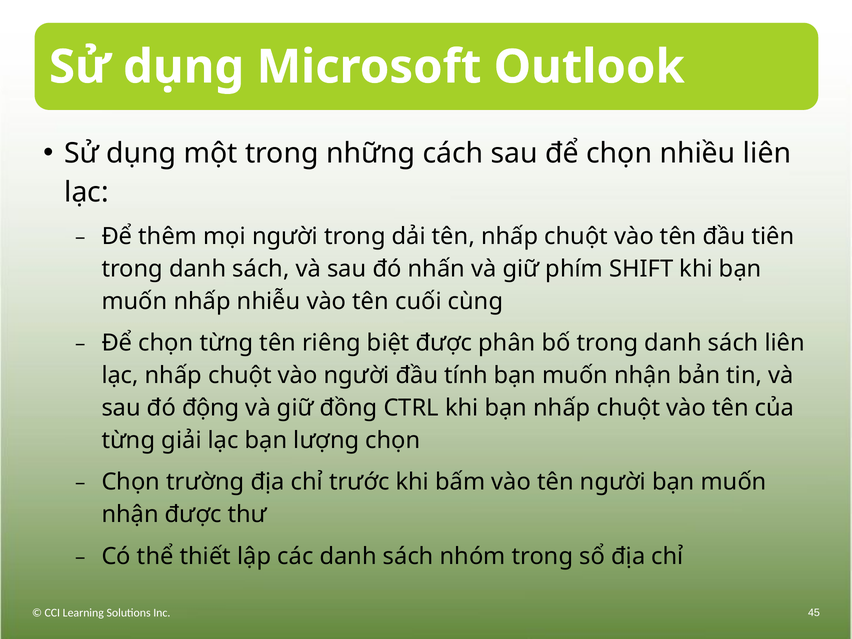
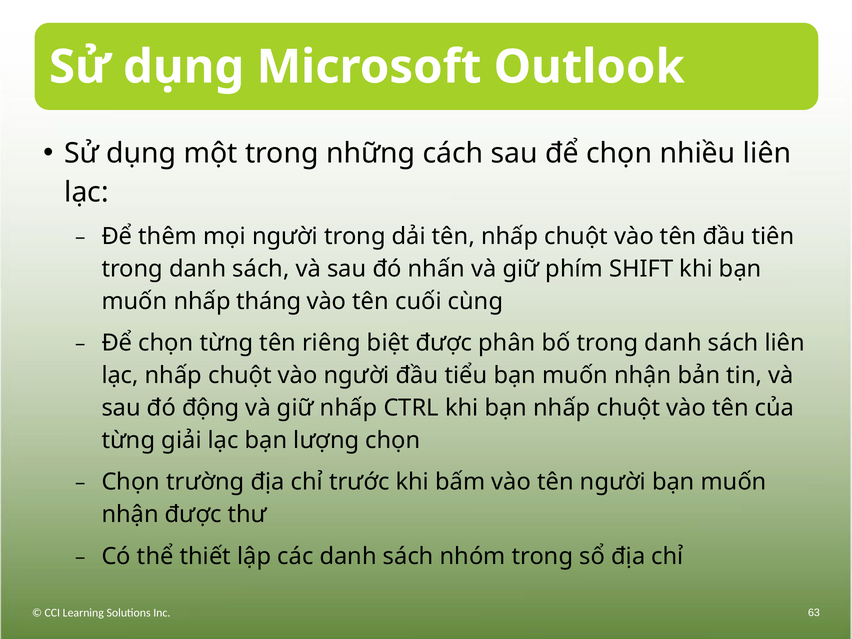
nhiễu: nhiễu -> tháng
tính: tính -> tiểu
giữ đồng: đồng -> nhấp
45: 45 -> 63
